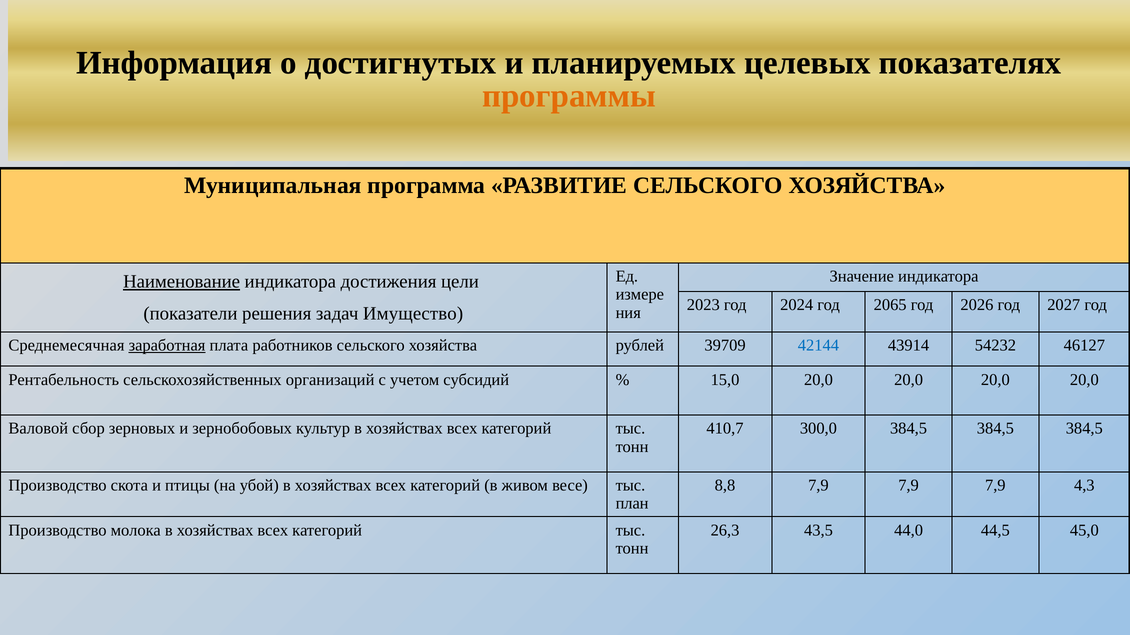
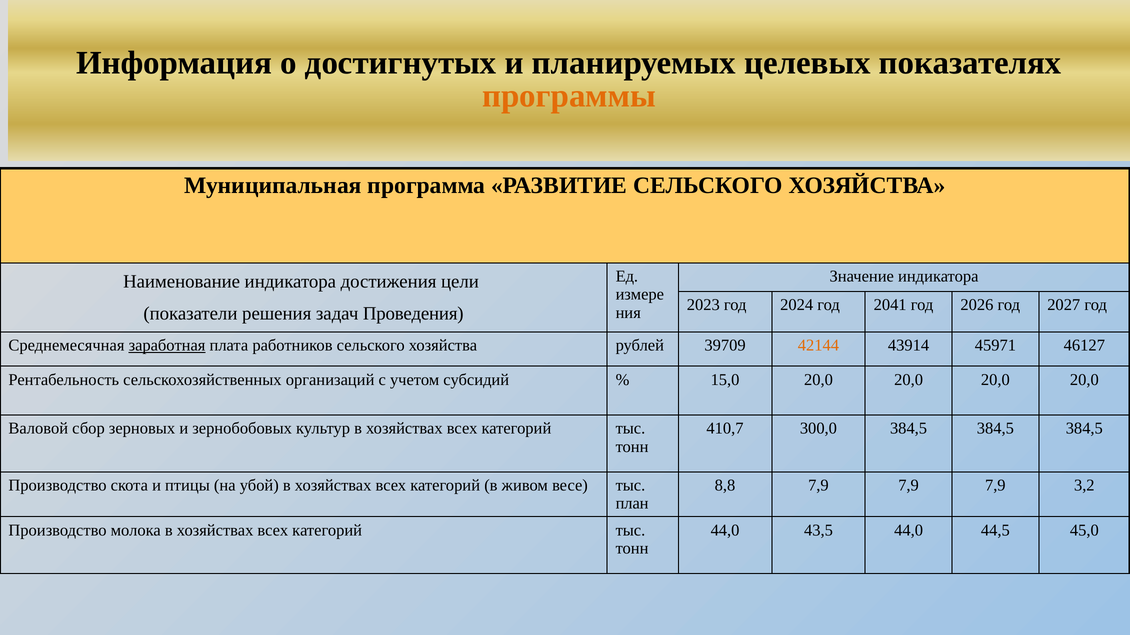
Наименование underline: present -> none
2065: 2065 -> 2041
Имущество: Имущество -> Проведения
42144 colour: blue -> orange
54232: 54232 -> 45971
4,3: 4,3 -> 3,2
26,3 at (725, 531): 26,3 -> 44,0
